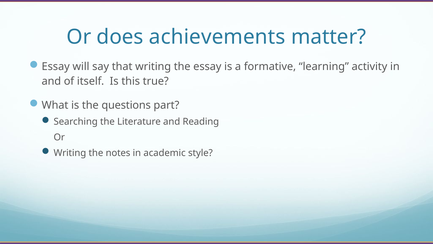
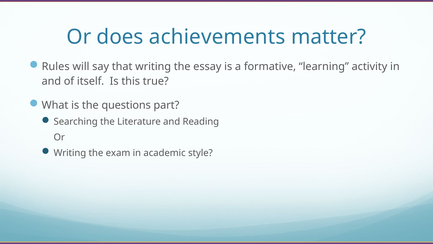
Essay at (56, 66): Essay -> Rules
notes: notes -> exam
